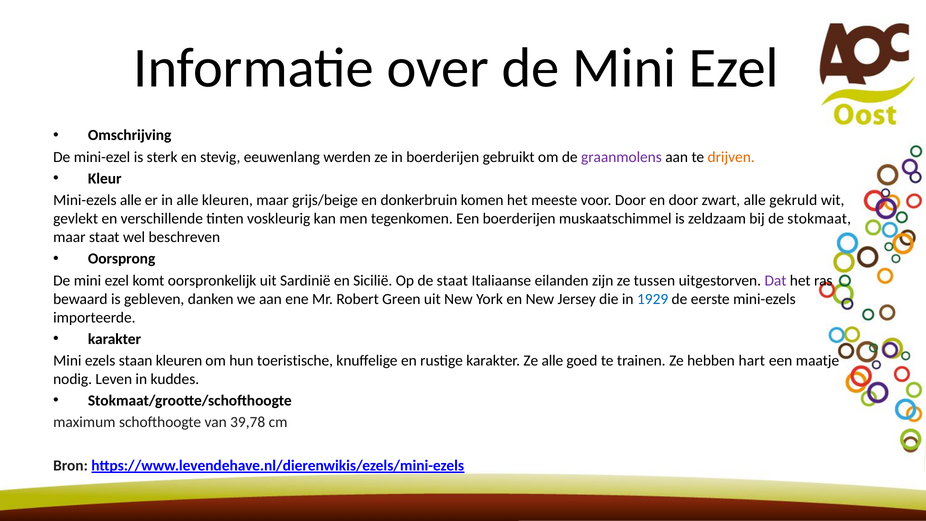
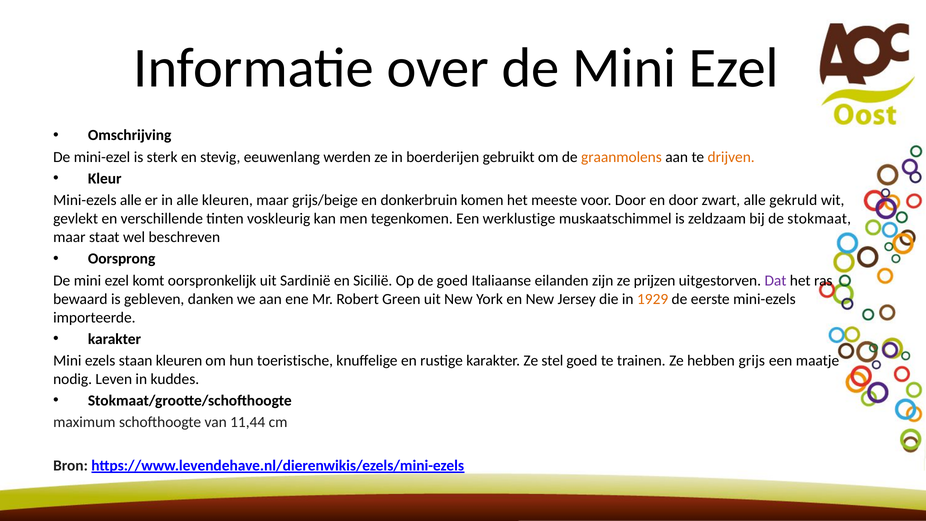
graanmolens colour: purple -> orange
Een boerderijen: boerderijen -> werklustige
de staat: staat -> goed
tussen: tussen -> prijzen
1929 colour: blue -> orange
Ze alle: alle -> stel
hart: hart -> grijs
39,78: 39,78 -> 11,44
